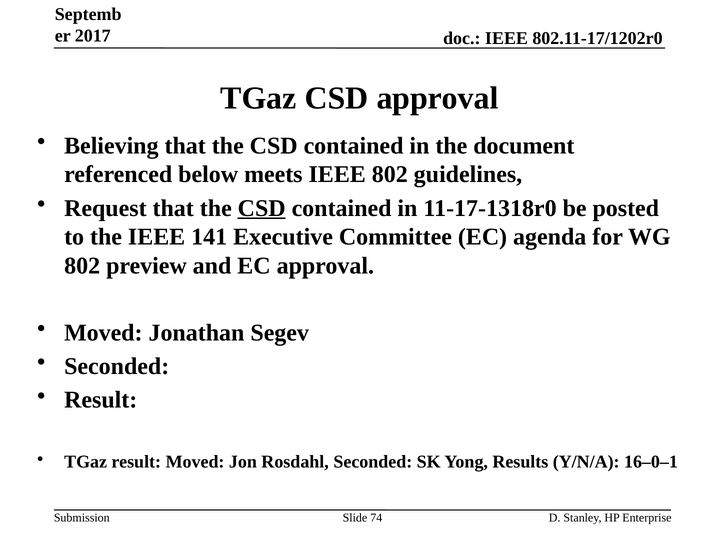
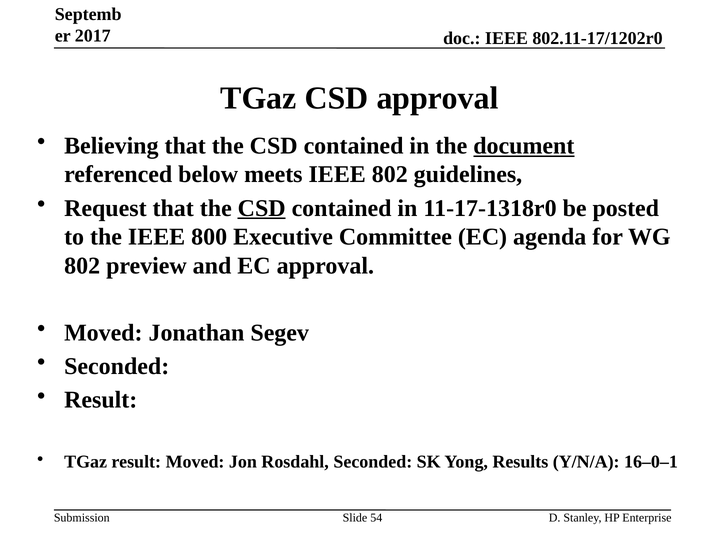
document underline: none -> present
141: 141 -> 800
74: 74 -> 54
